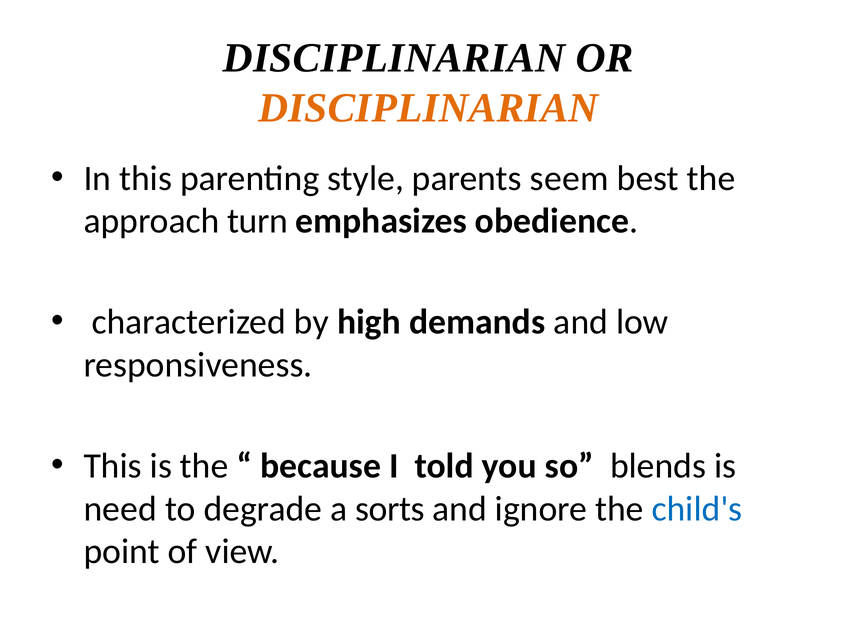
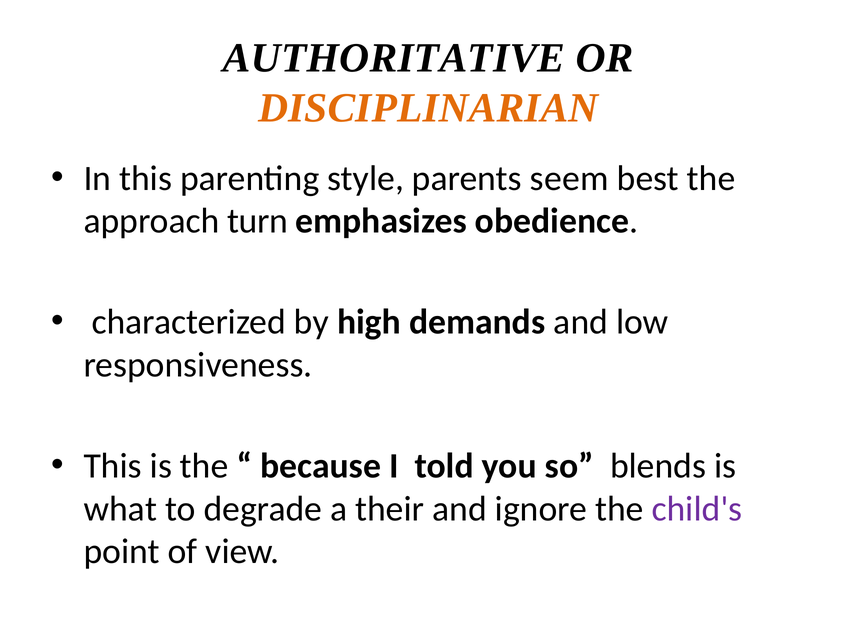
DISCIPLINARIAN at (394, 58): DISCIPLINARIAN -> AUTHORITATIVE
need: need -> what
sorts: sorts -> their
child's colour: blue -> purple
